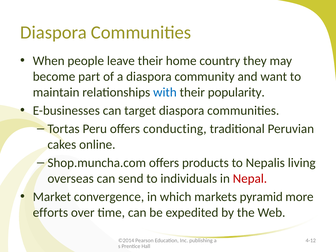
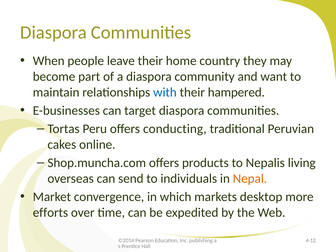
popularity: popularity -> hampered
Nepal colour: red -> orange
pyramid: pyramid -> desktop
